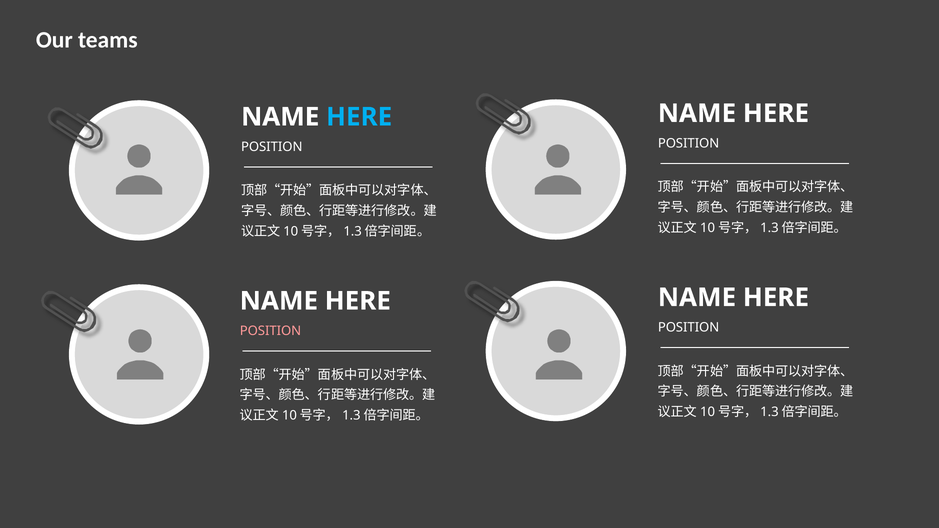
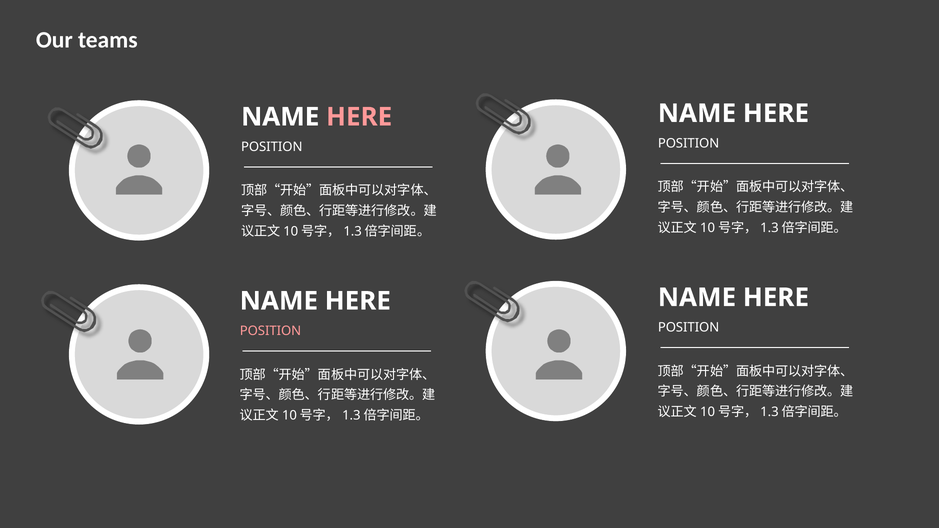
HERE at (359, 117) colour: light blue -> pink
